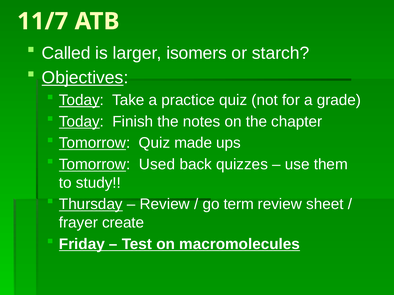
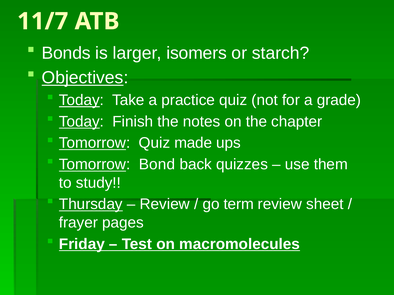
Called: Called -> Bonds
Used: Used -> Bond
create: create -> pages
